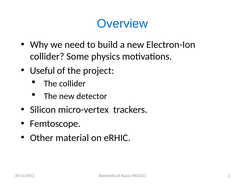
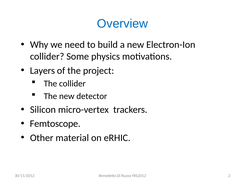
Useful: Useful -> Layers
